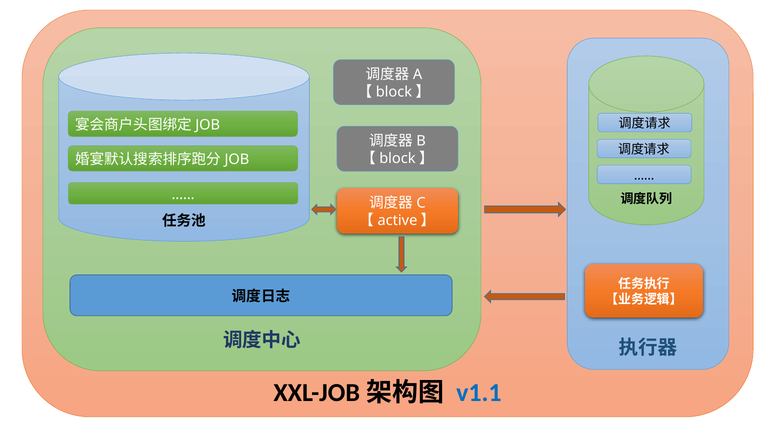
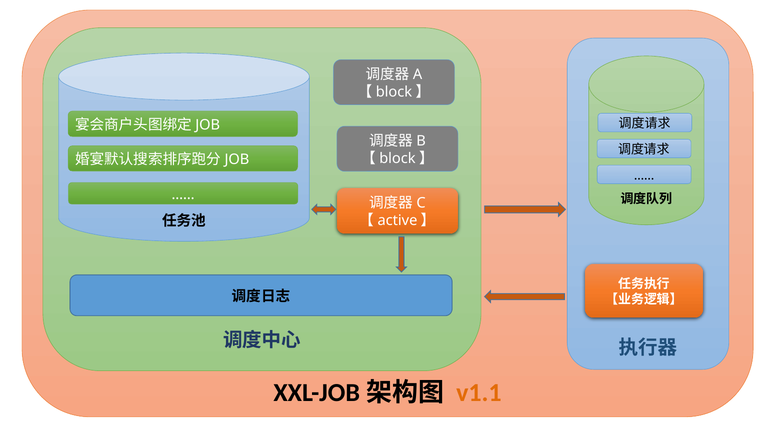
v1.1 colour: blue -> orange
